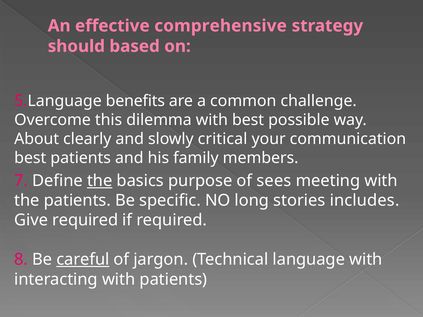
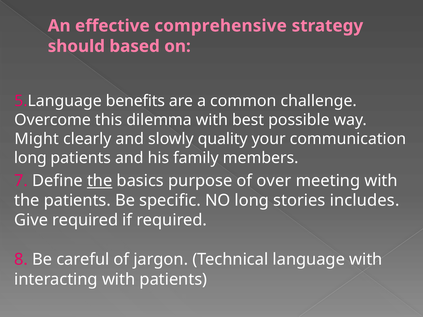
About: About -> Might
critical: critical -> quality
best at (30, 158): best -> long
sees: sees -> over
careful underline: present -> none
